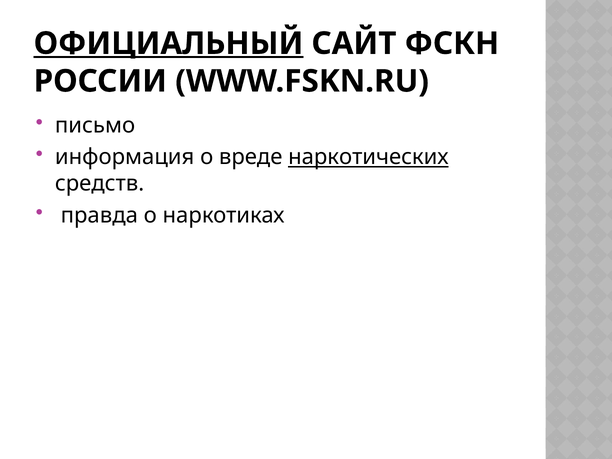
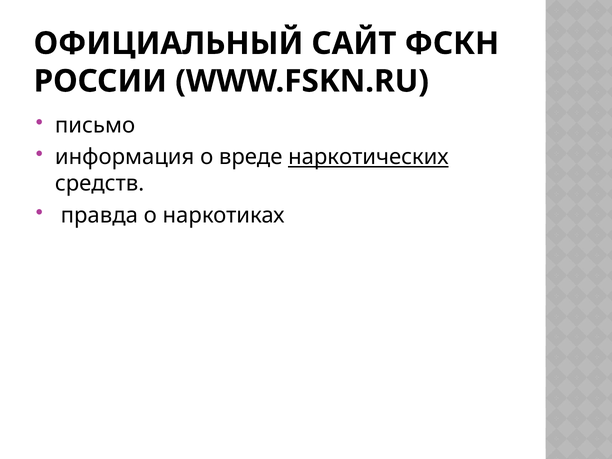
ОФИЦИАЛЬНЫЙ underline: present -> none
